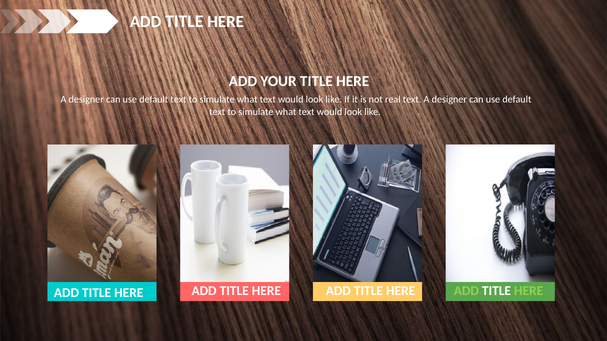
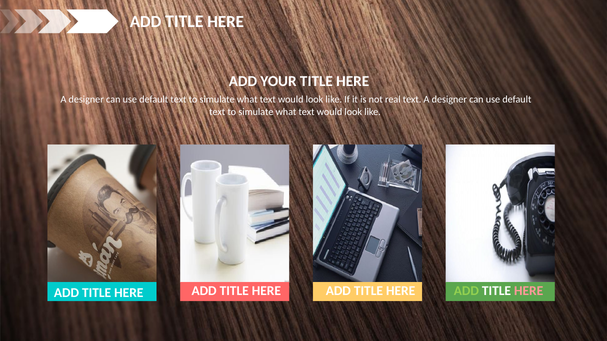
HERE at (529, 291) colour: light green -> pink
